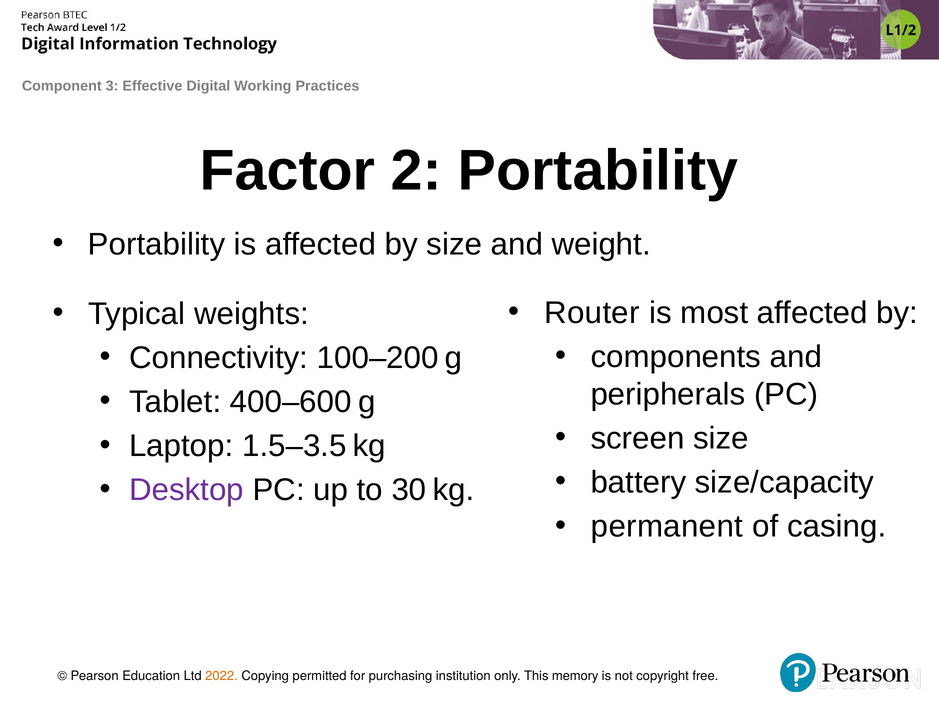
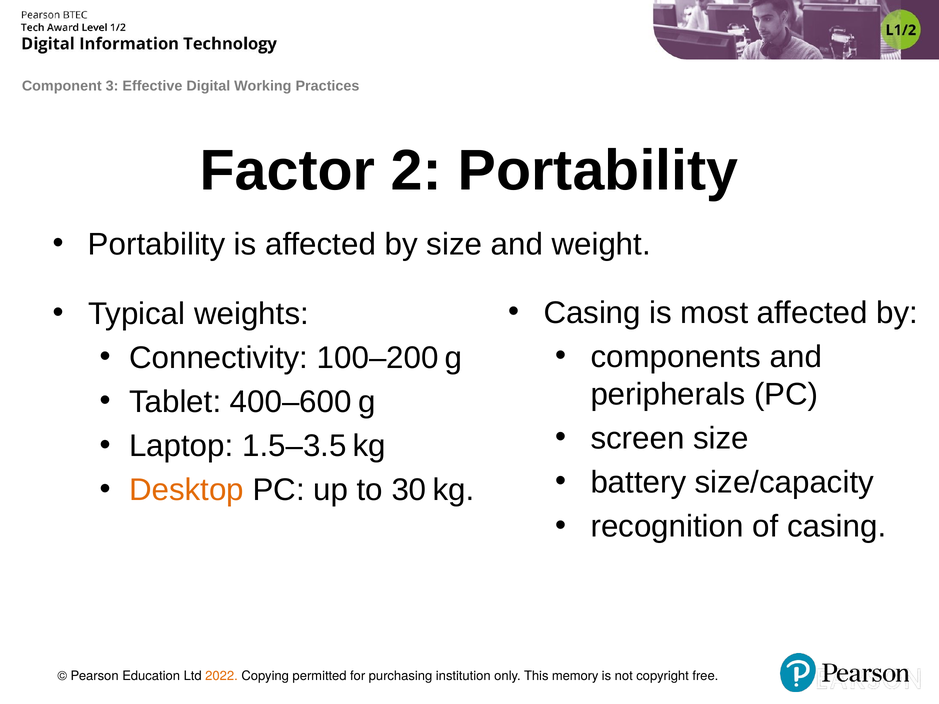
Router at (592, 313): Router -> Casing
Desktop colour: purple -> orange
permanent: permanent -> recognition
